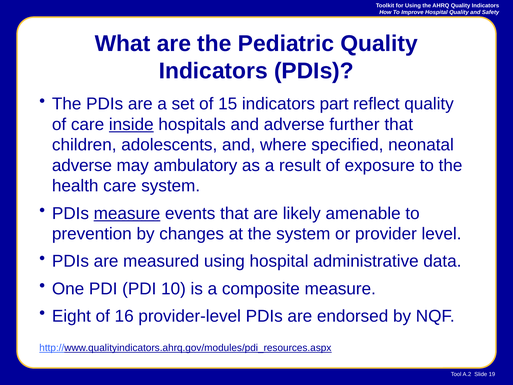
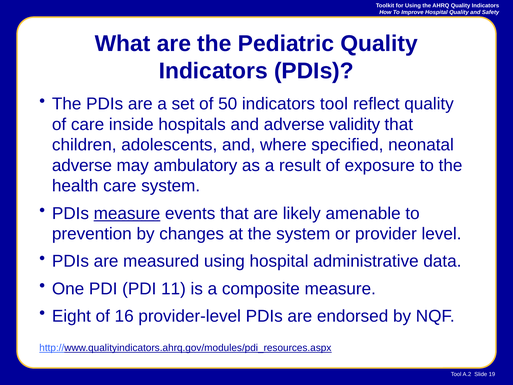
15: 15 -> 50
indicators part: part -> tool
inside underline: present -> none
further: further -> validity
10: 10 -> 11
